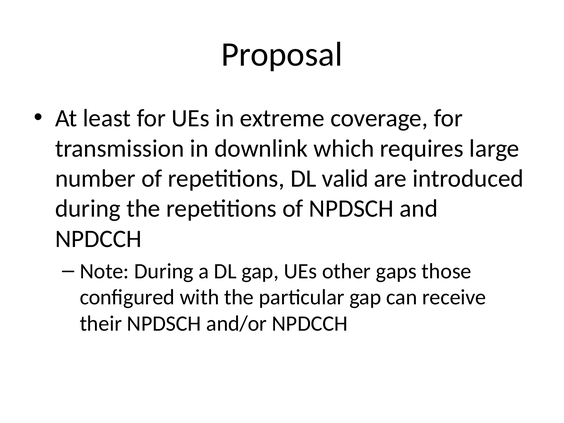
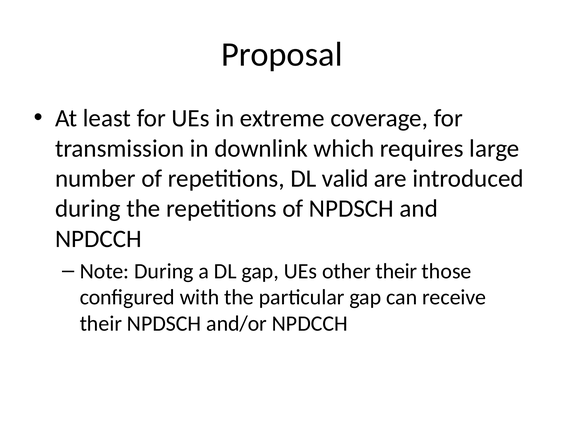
other gaps: gaps -> their
